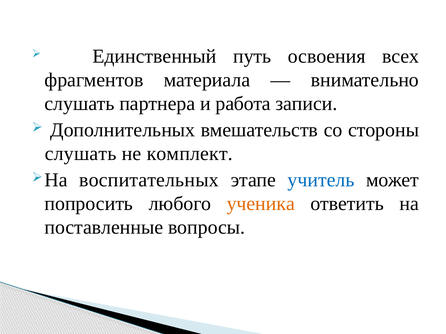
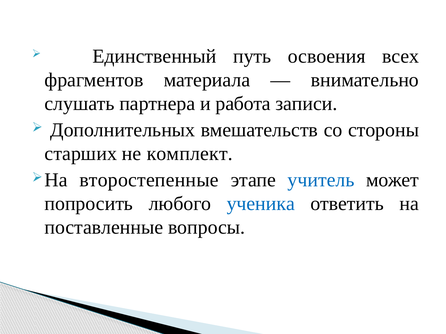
слушать at (81, 154): слушать -> старших
воспитательных: воспитательных -> второстепенные
ученика colour: orange -> blue
